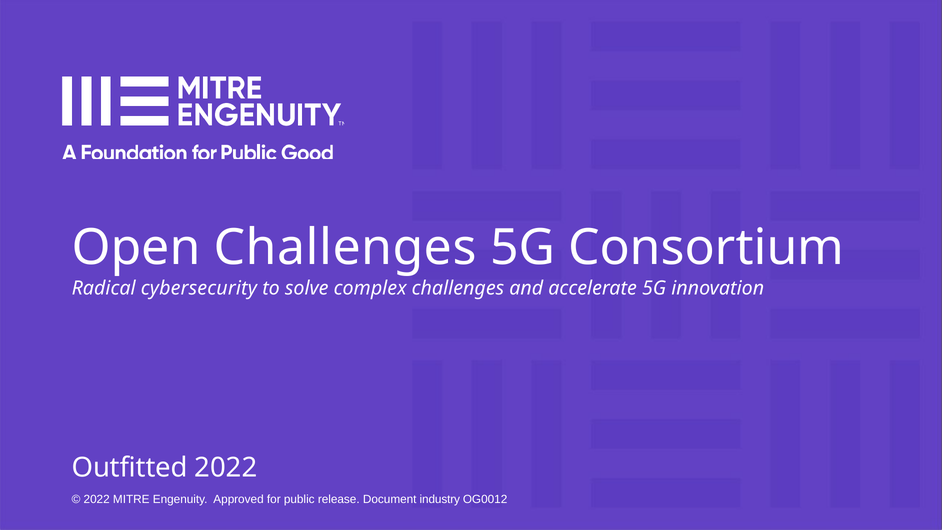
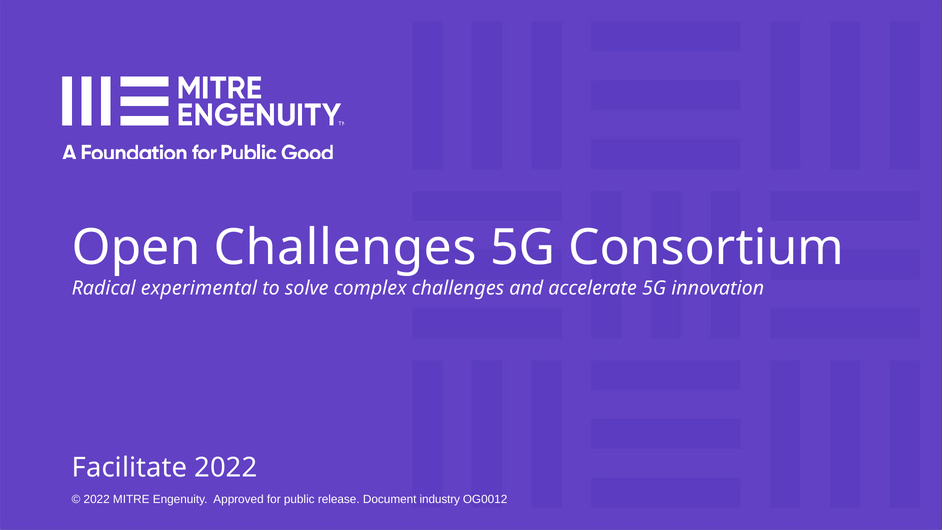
cybersecurity: cybersecurity -> experimental
Outfitted: Outfitted -> Facilitate
